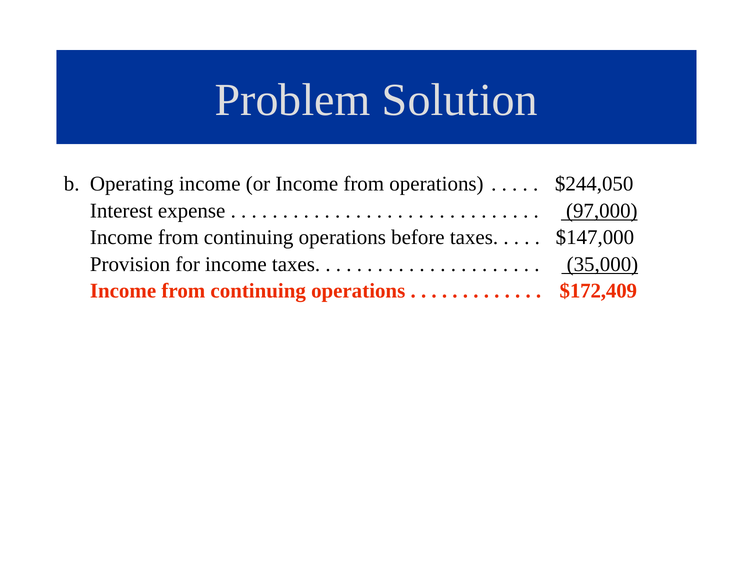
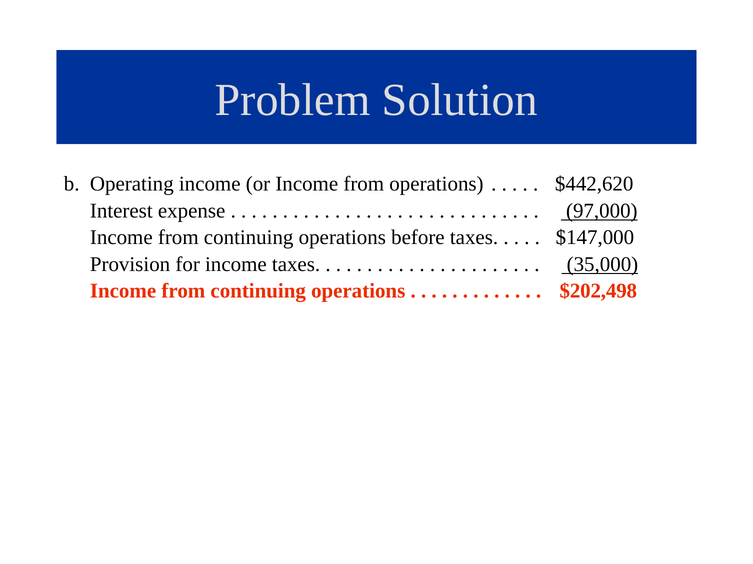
$244,050: $244,050 -> $442,620
$172,409: $172,409 -> $202,498
